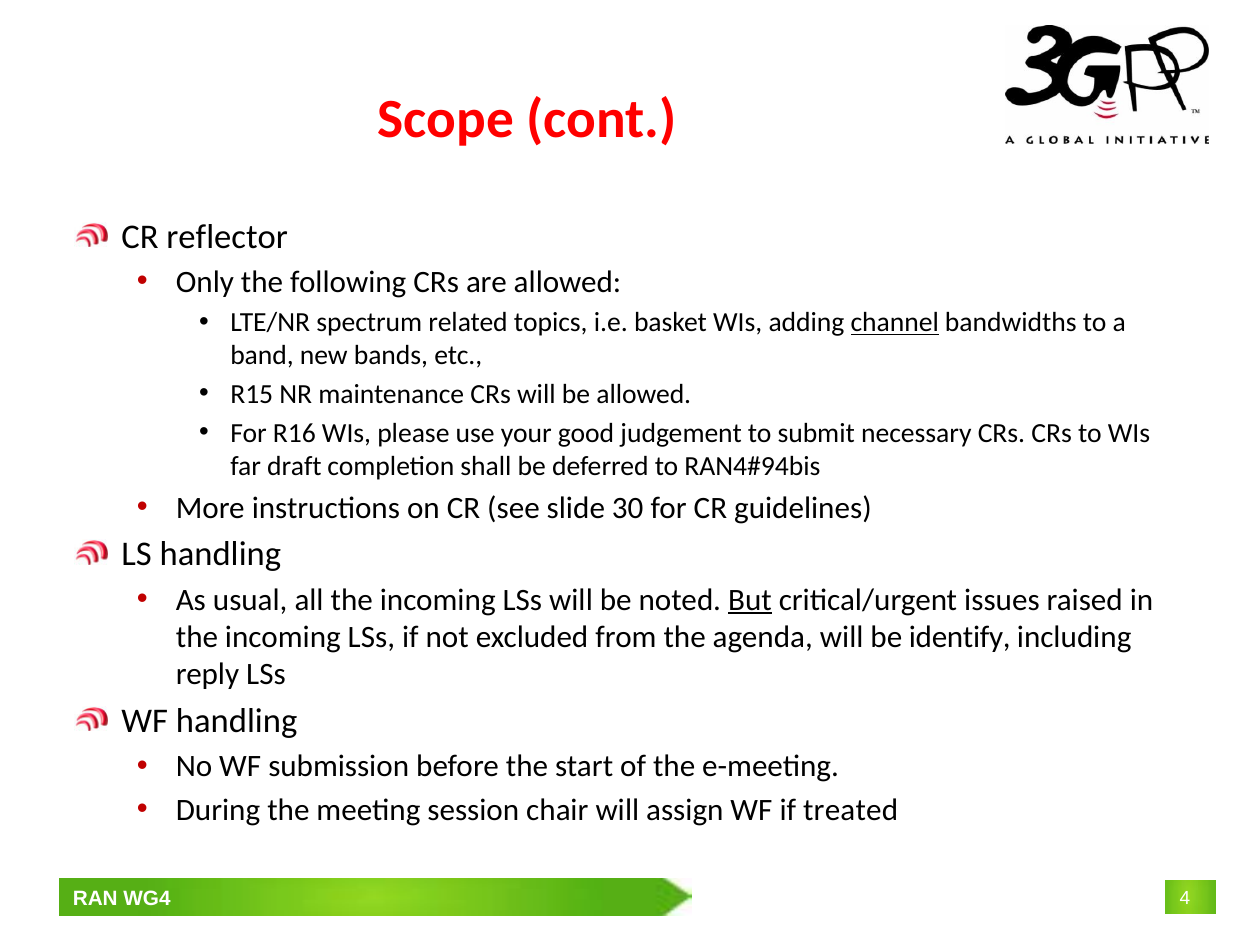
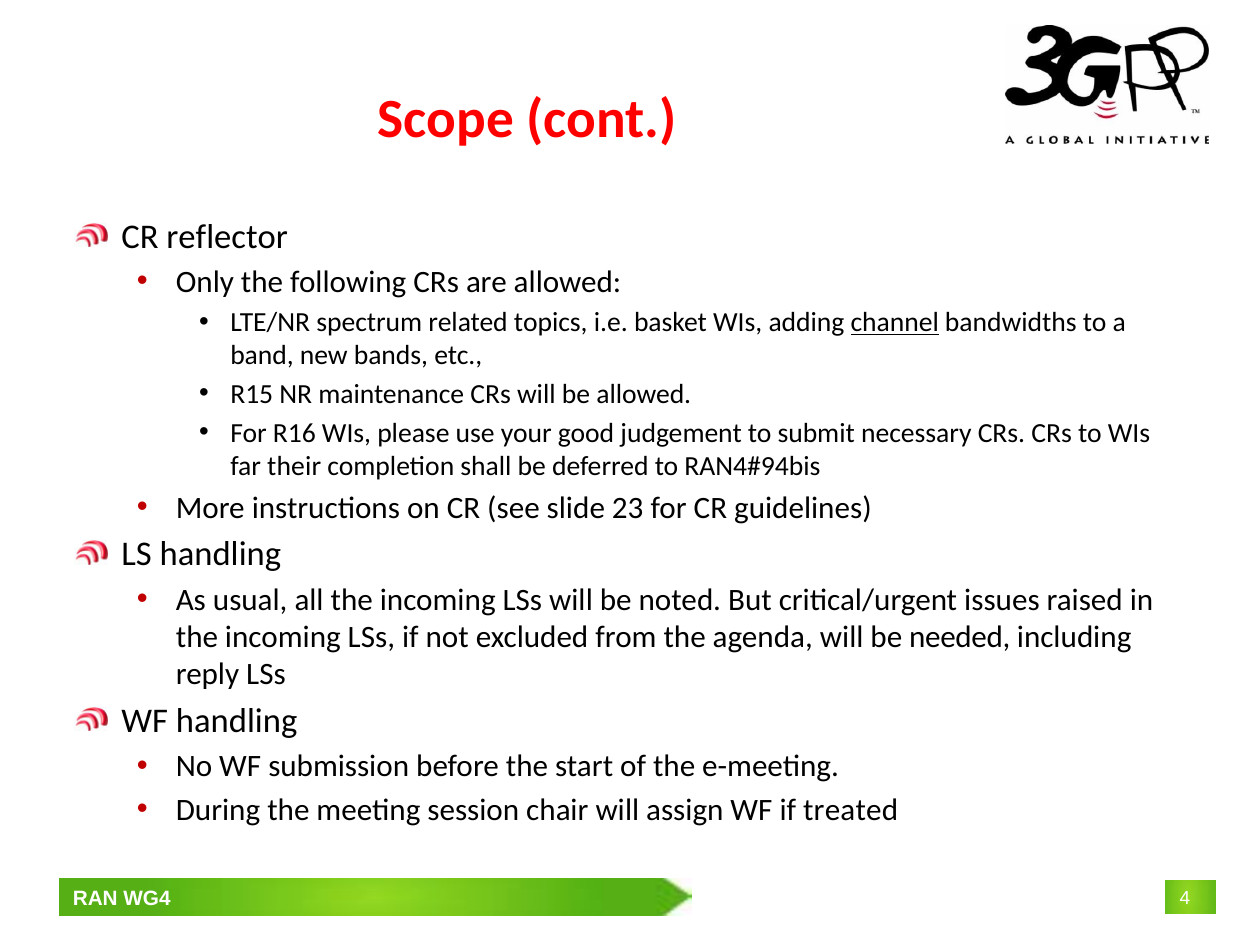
draft: draft -> their
30: 30 -> 23
But underline: present -> none
identify: identify -> needed
